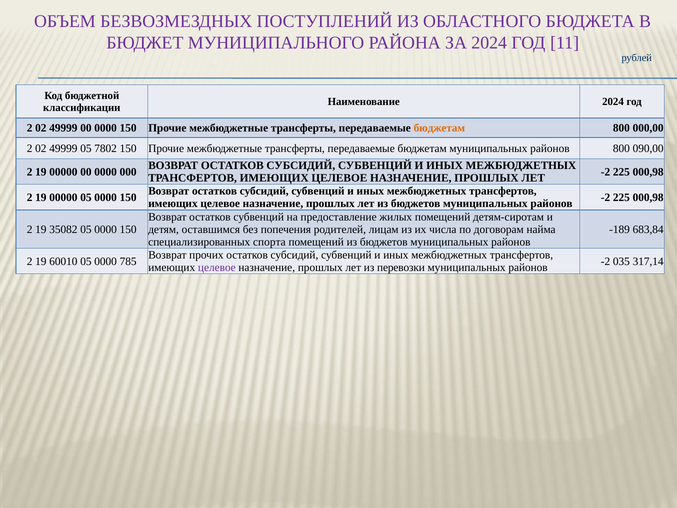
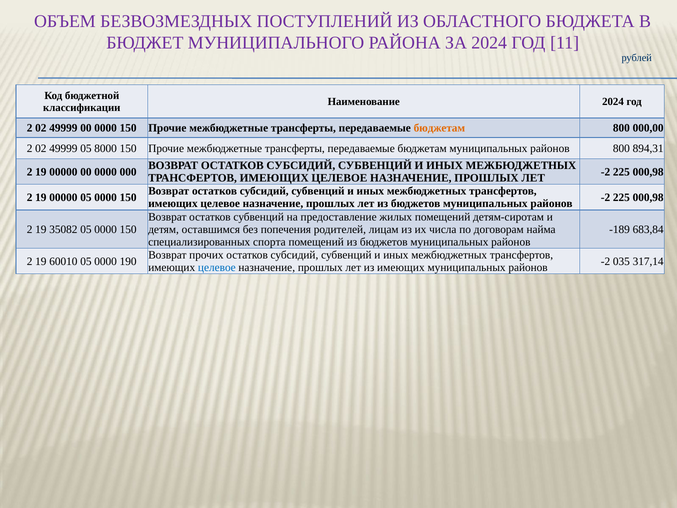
7802: 7802 -> 8000
090,00: 090,00 -> 894,31
785: 785 -> 190
целевое at (217, 267) colour: purple -> blue
из перевозки: перевозки -> имеющих
